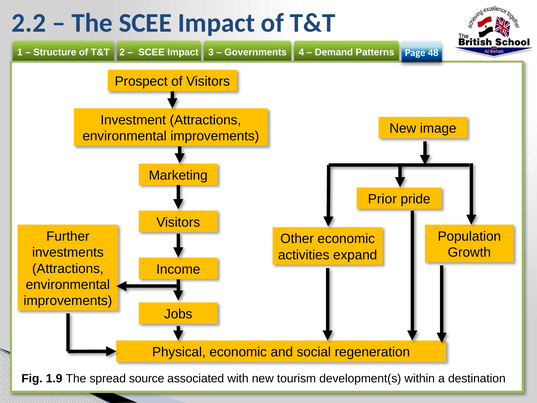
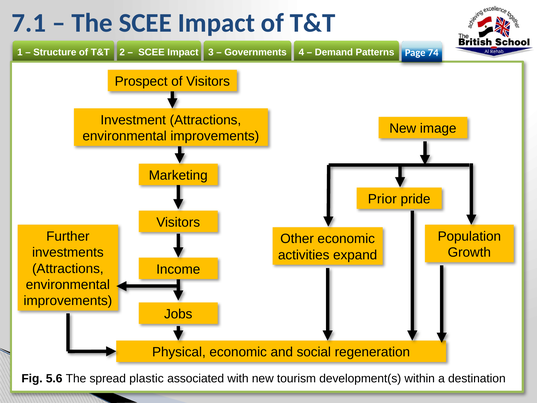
2.2: 2.2 -> 7.1
48: 48 -> 74
1.9: 1.9 -> 5.6
source: source -> plastic
